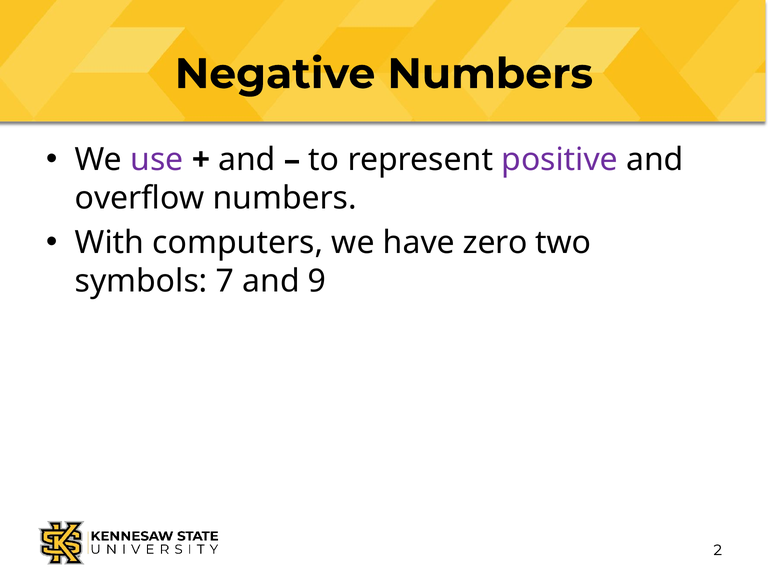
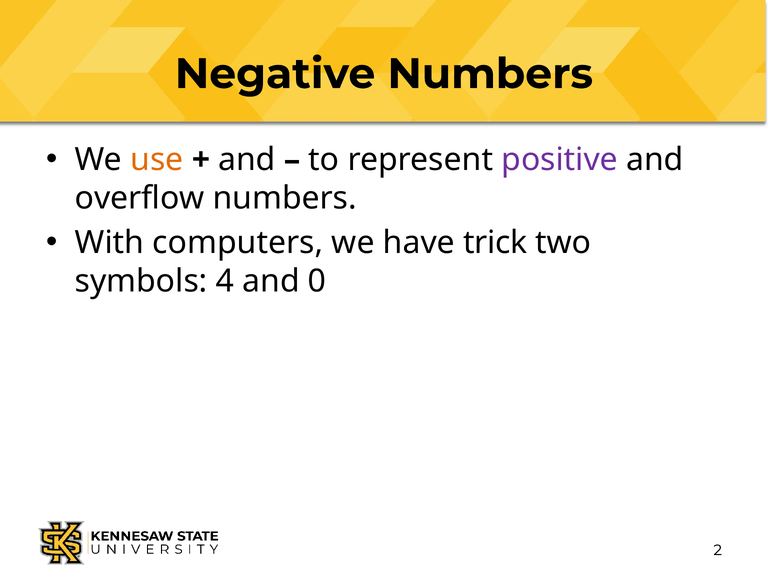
use colour: purple -> orange
zero: zero -> trick
7: 7 -> 4
9: 9 -> 0
